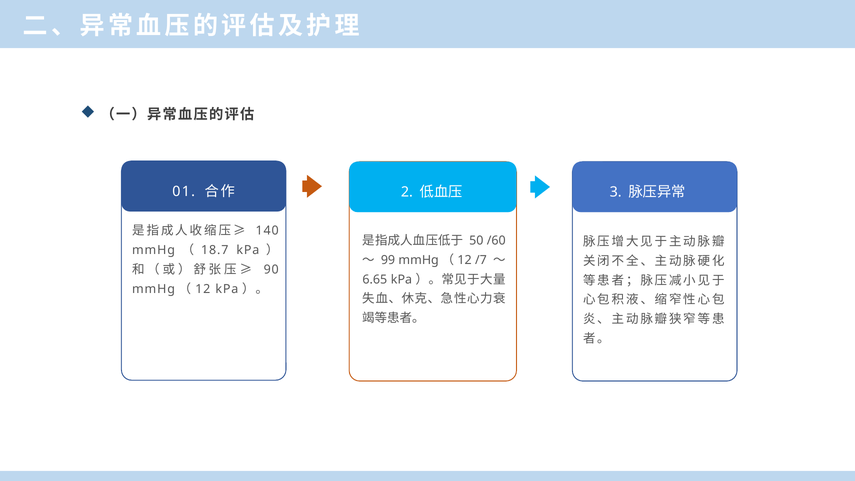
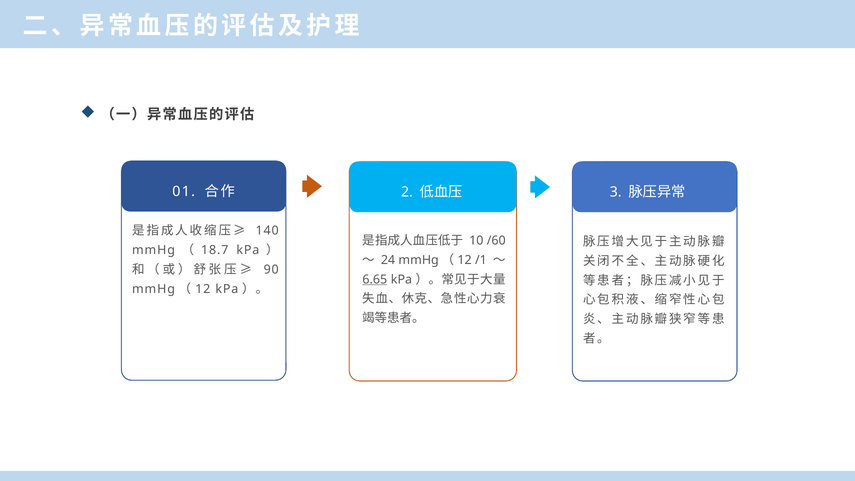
50: 50 -> 10
99: 99 -> 24
/7: /7 -> /1
6.65 underline: none -> present
